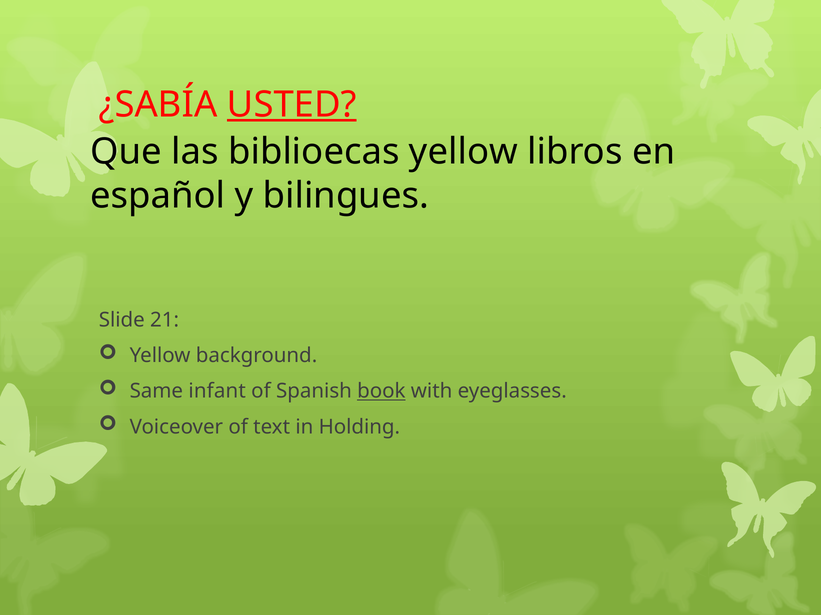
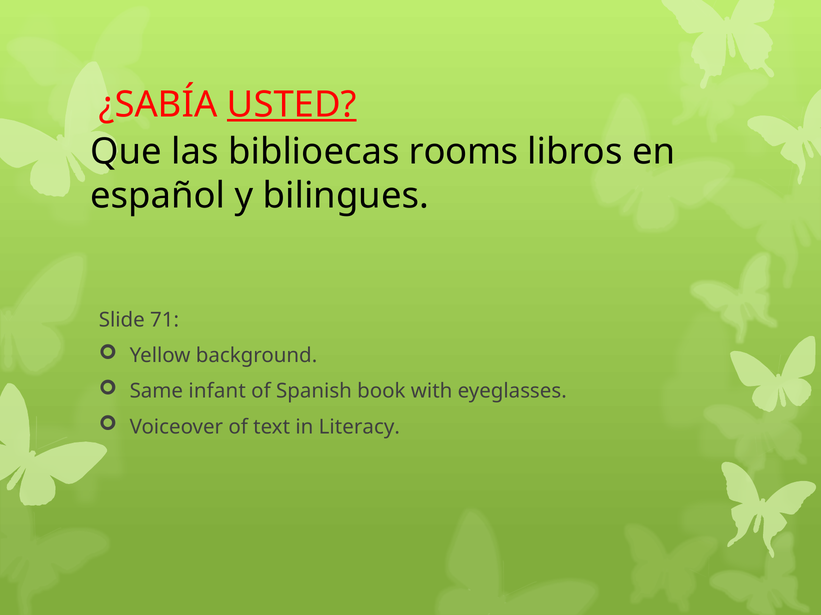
biblioecas yellow: yellow -> rooms
21: 21 -> 71
book underline: present -> none
Holding: Holding -> Literacy
